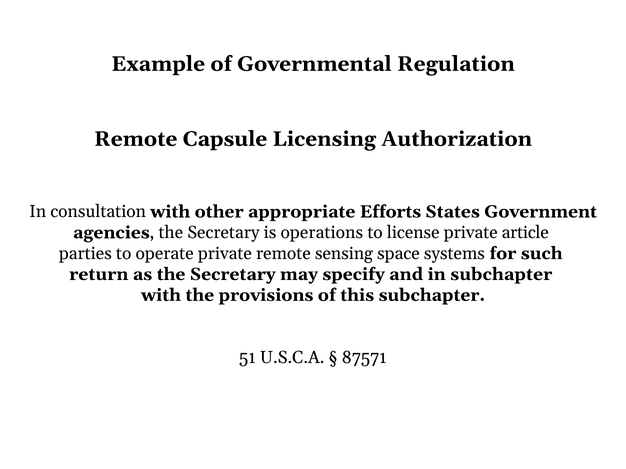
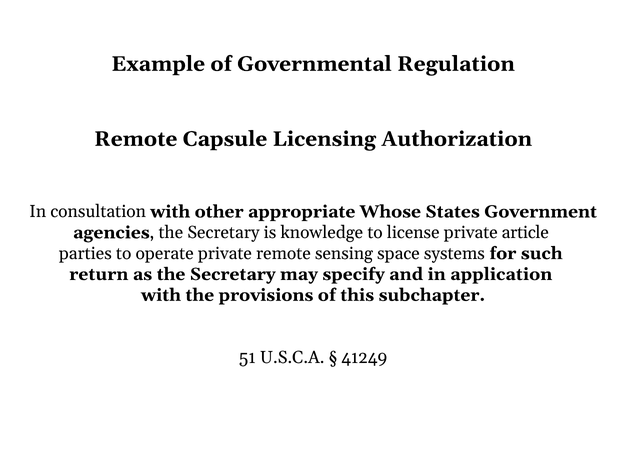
Efforts: Efforts -> Whose
operations: operations -> knowledge
in subchapter: subchapter -> application
87571: 87571 -> 41249
